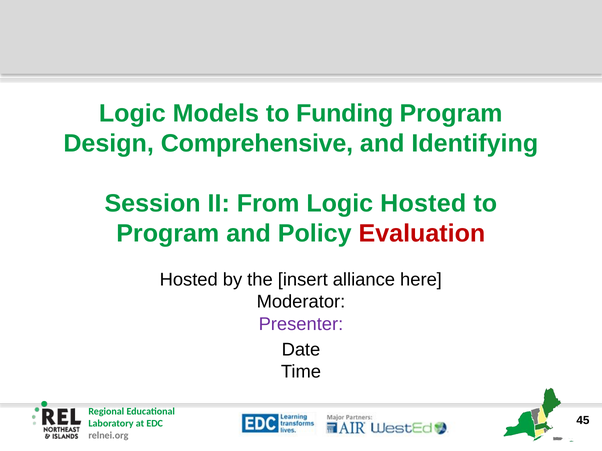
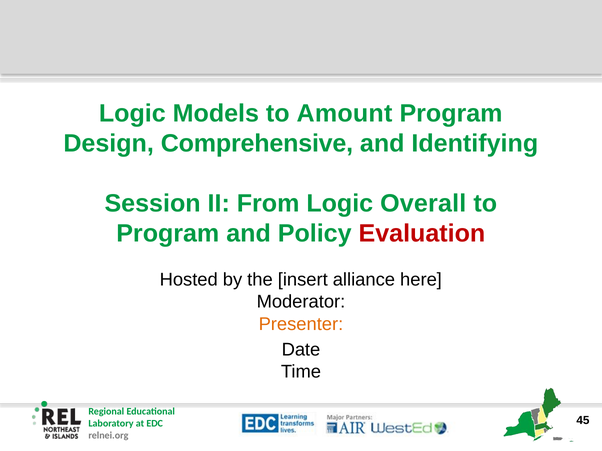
Funding: Funding -> Amount
Logic Hosted: Hosted -> Overall
Presenter colour: purple -> orange
